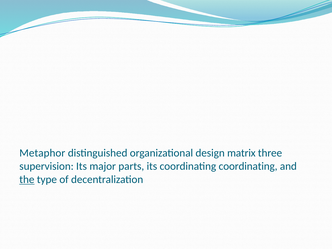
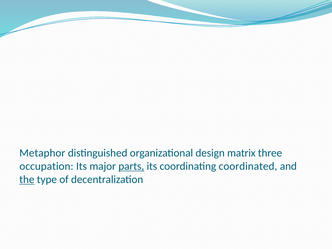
supervision: supervision -> occupation
parts underline: none -> present
coordinating coordinating: coordinating -> coordinated
